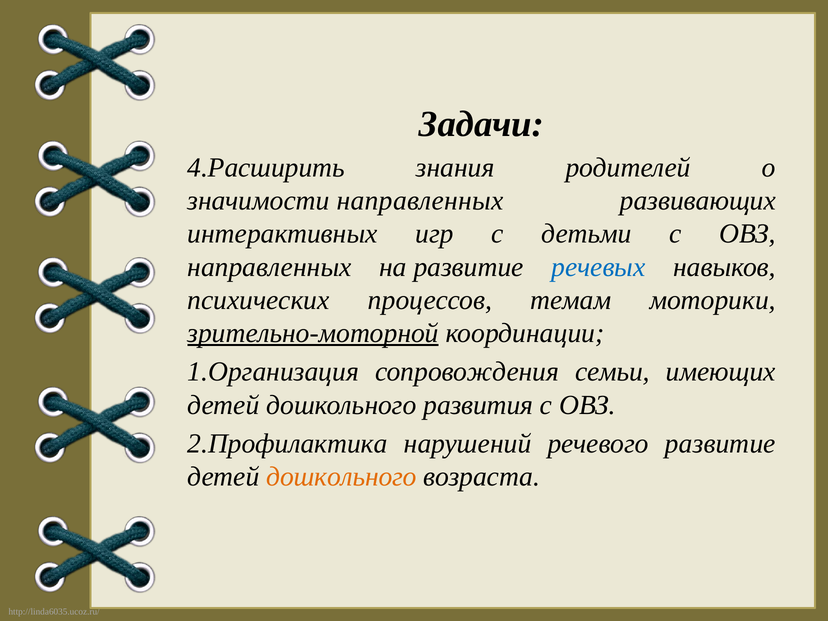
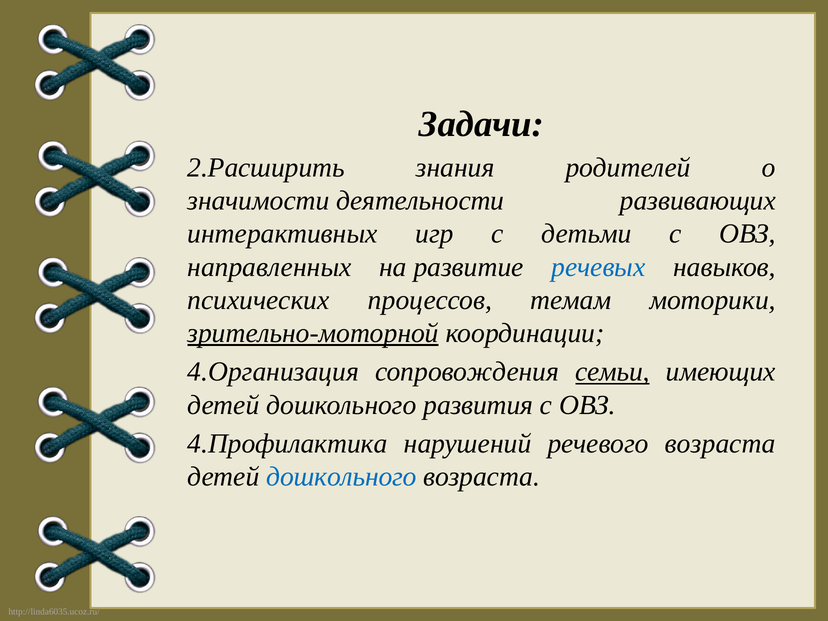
4.Расширить: 4.Расширить -> 2.Расширить
значимости направленных: направленных -> деятельности
1.Организация: 1.Организация -> 4.Организация
семьи underline: none -> present
2.Профилактика: 2.Профилактика -> 4.Профилактика
речевого развитие: развитие -> возраста
дошкольного at (341, 477) colour: orange -> blue
